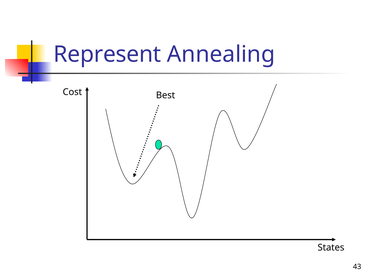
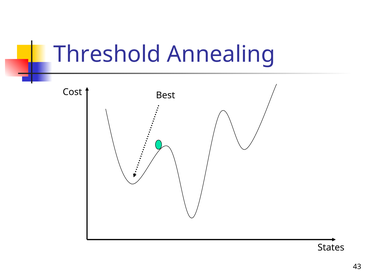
Represent: Represent -> Threshold
